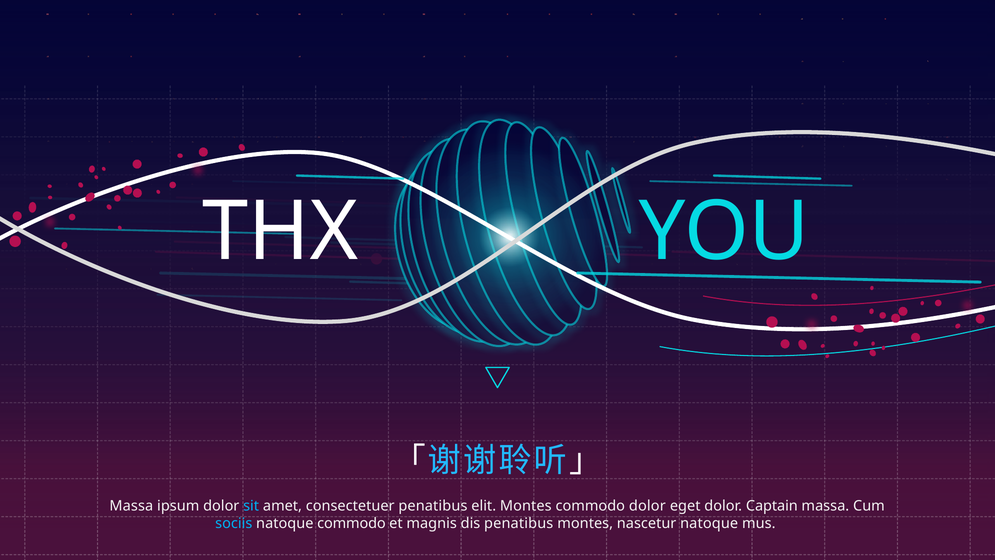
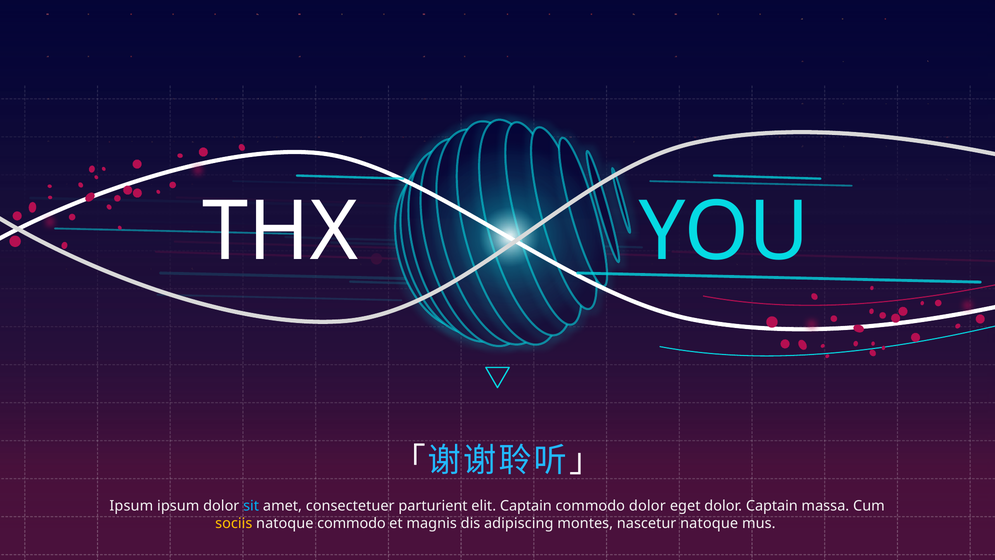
Massa at (131, 506): Massa -> Ipsum
consectetuer penatibus: penatibus -> parturient
elit Montes: Montes -> Captain
sociis colour: light blue -> yellow
dis penatibus: penatibus -> adipiscing
